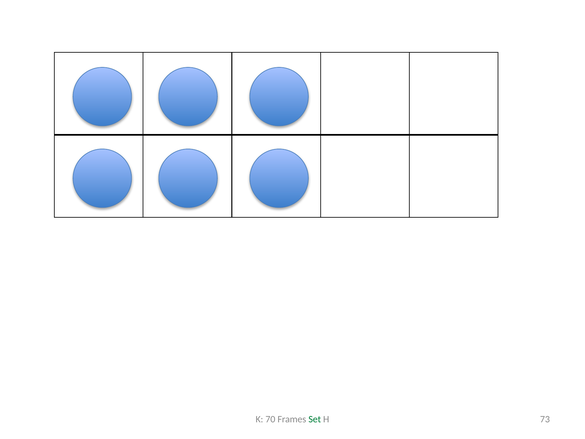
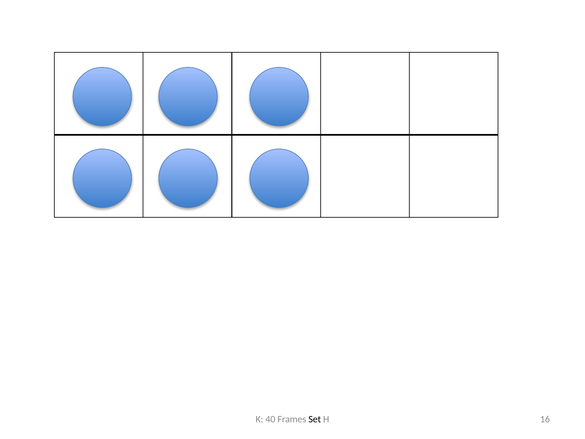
70: 70 -> 40
Set colour: green -> black
73: 73 -> 16
